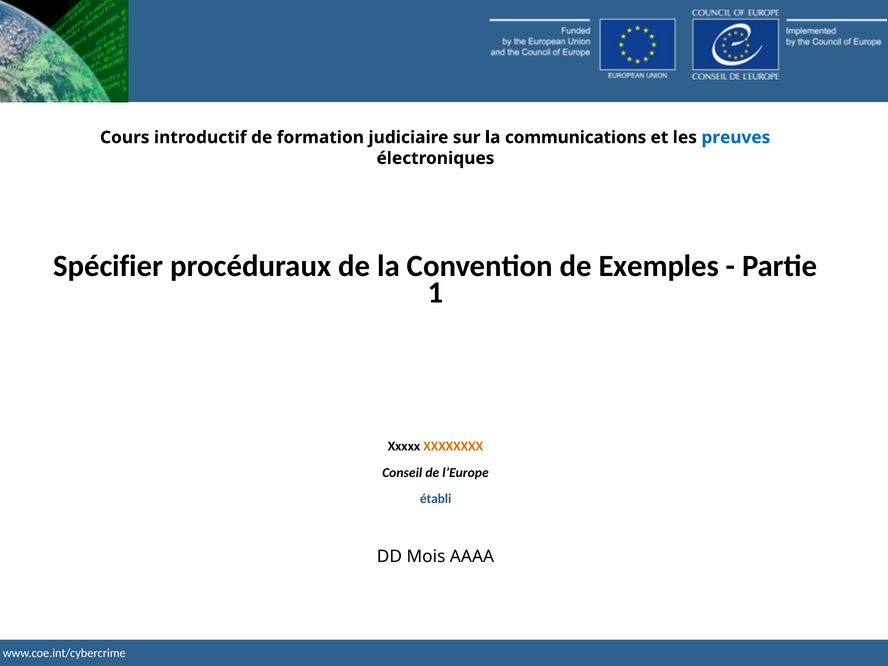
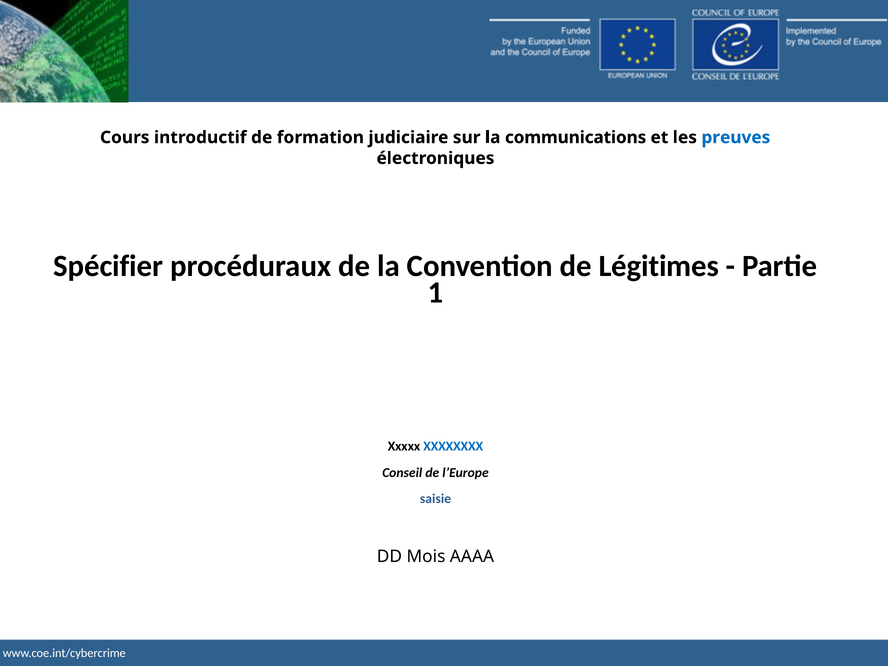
Exemples: Exemples -> Légitimes
XXXXXXXX colour: orange -> blue
établi: établi -> saisie
